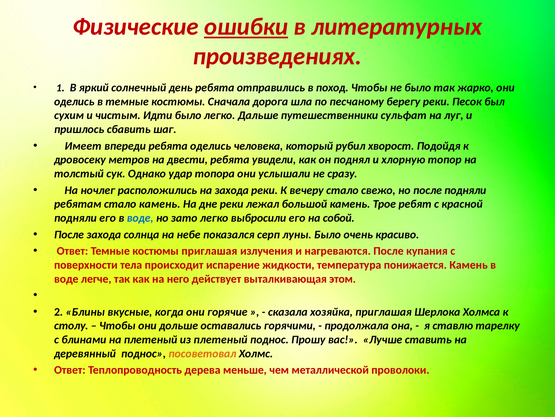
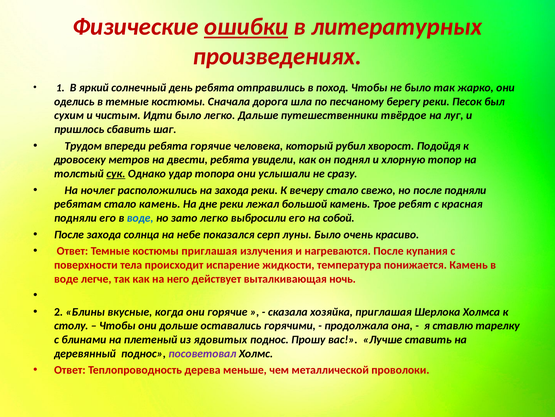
сульфат: сульфат -> твёрдое
Имеет: Имеет -> Трудом
ребята оделись: оделись -> горячие
сук underline: none -> present
красной: красной -> красная
этом: этом -> ночь
из плетеный: плетеный -> ядовитых
посоветовал colour: orange -> purple
